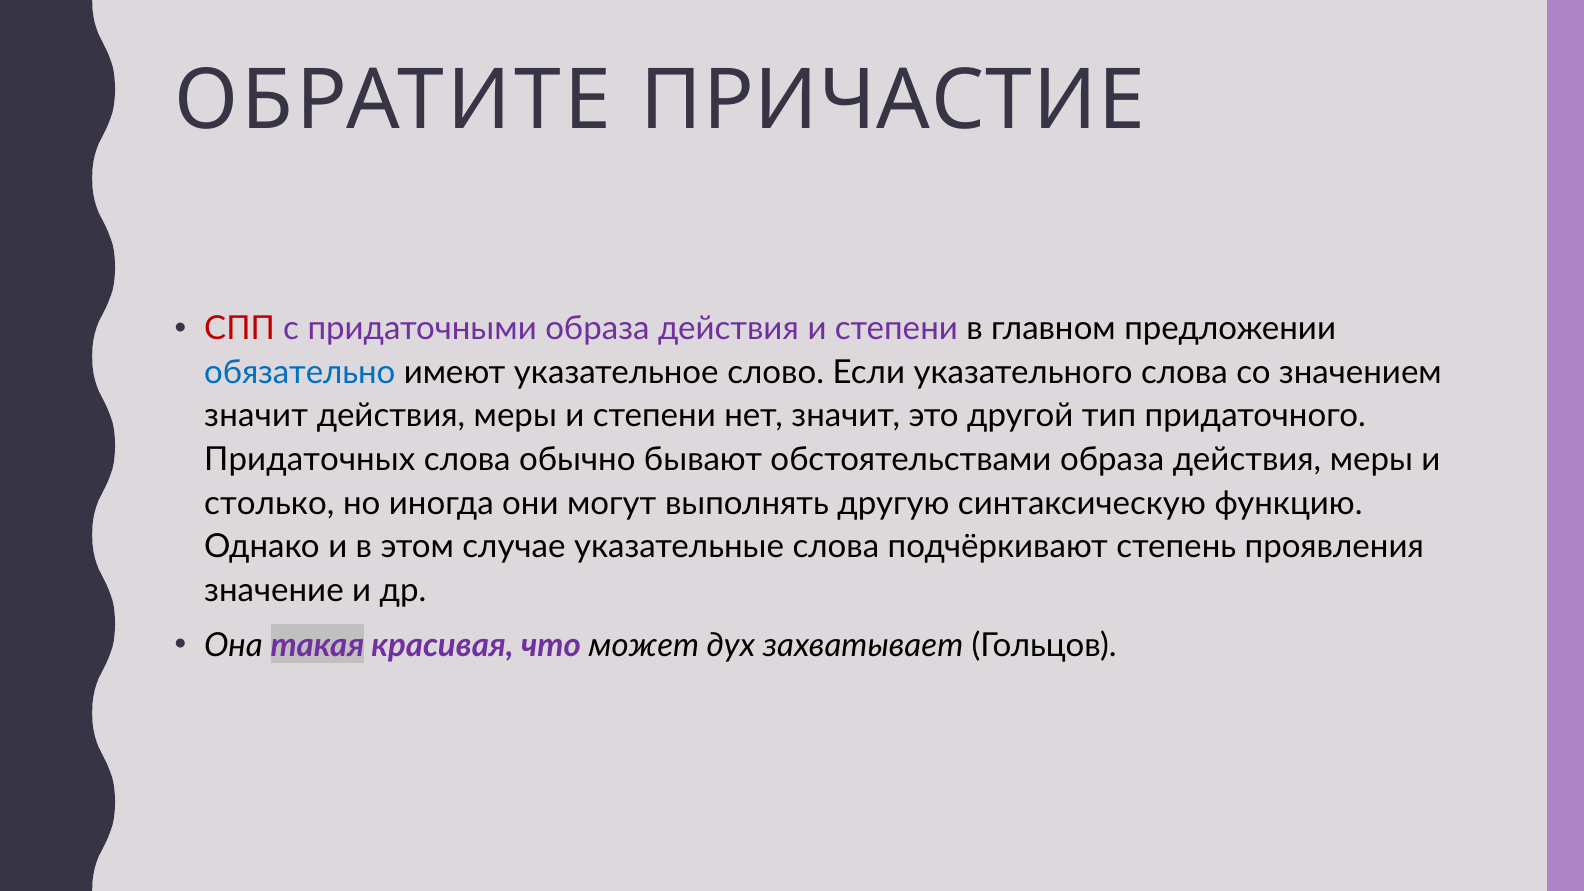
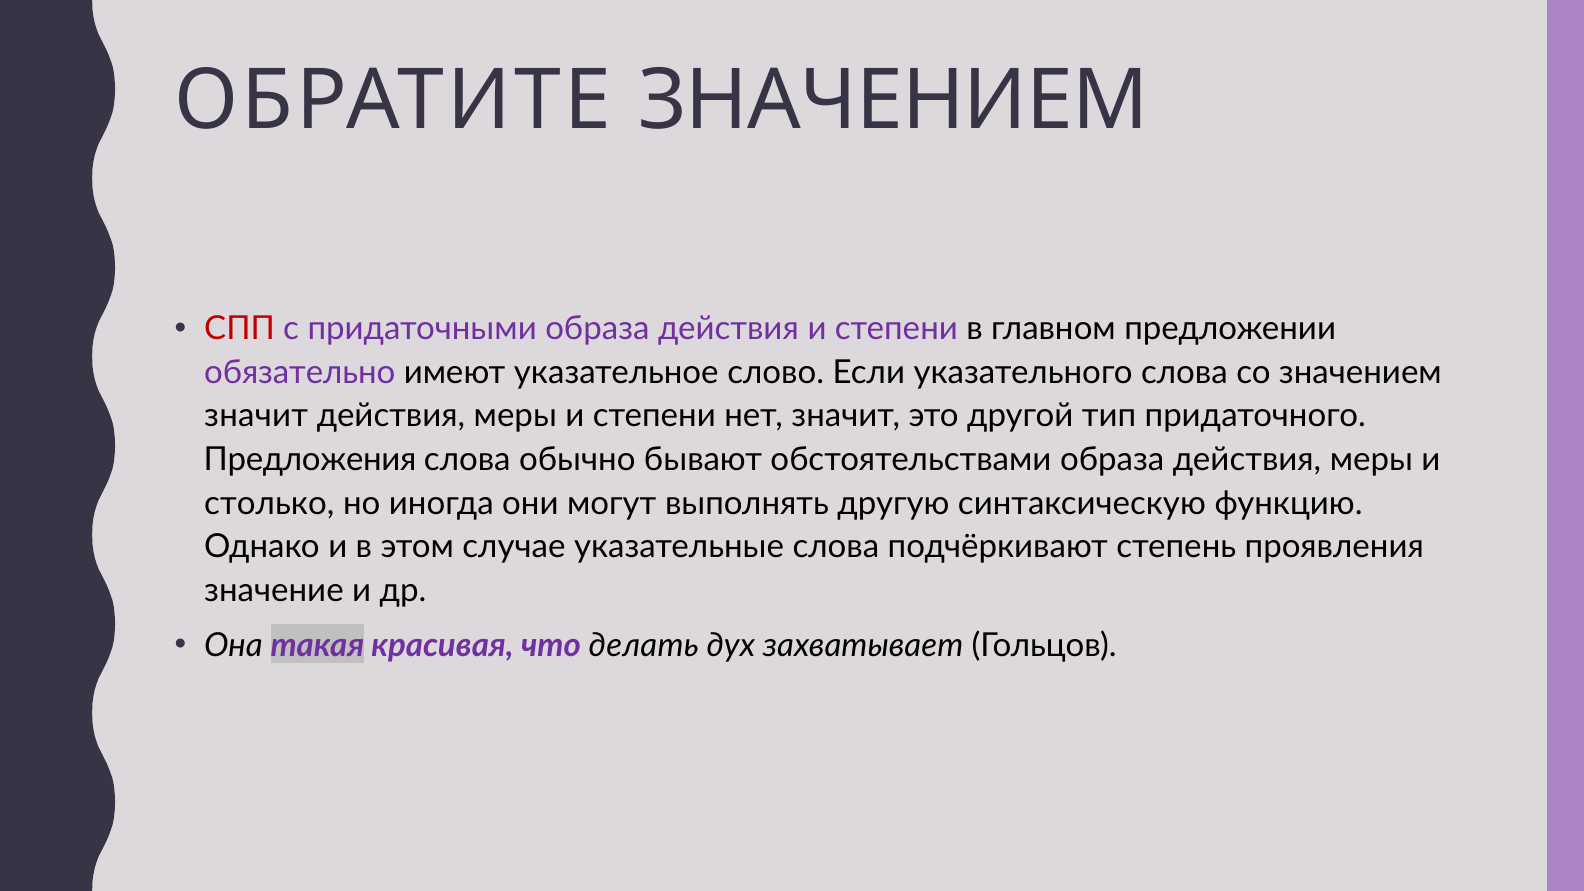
ОБРАТИТЕ ПРИЧАСТИЕ: ПРИЧАСТИЕ -> ЗНАЧЕНИЕМ
обязательно colour: blue -> purple
Придаточных: Придаточных -> Предложения
может: может -> делать
